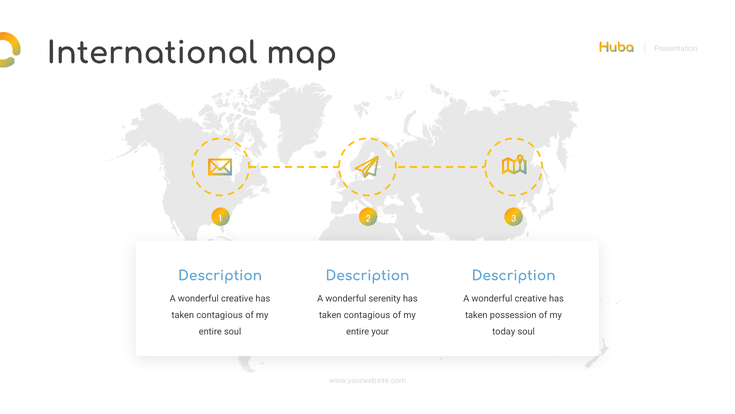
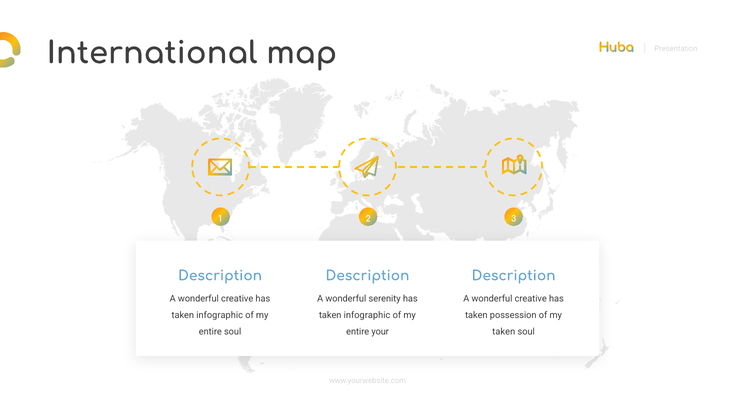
contagious at (220, 315): contagious -> infographic
contagious at (367, 315): contagious -> infographic
today at (504, 331): today -> taken
